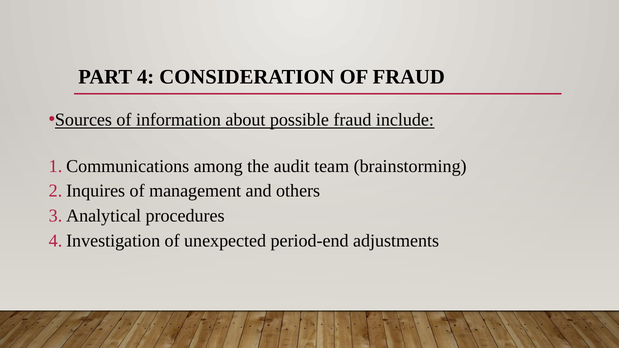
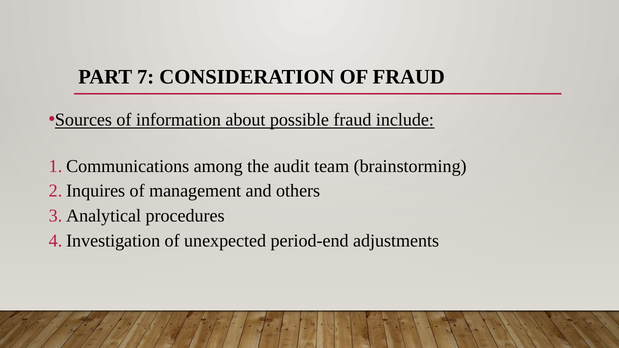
4: 4 -> 7
